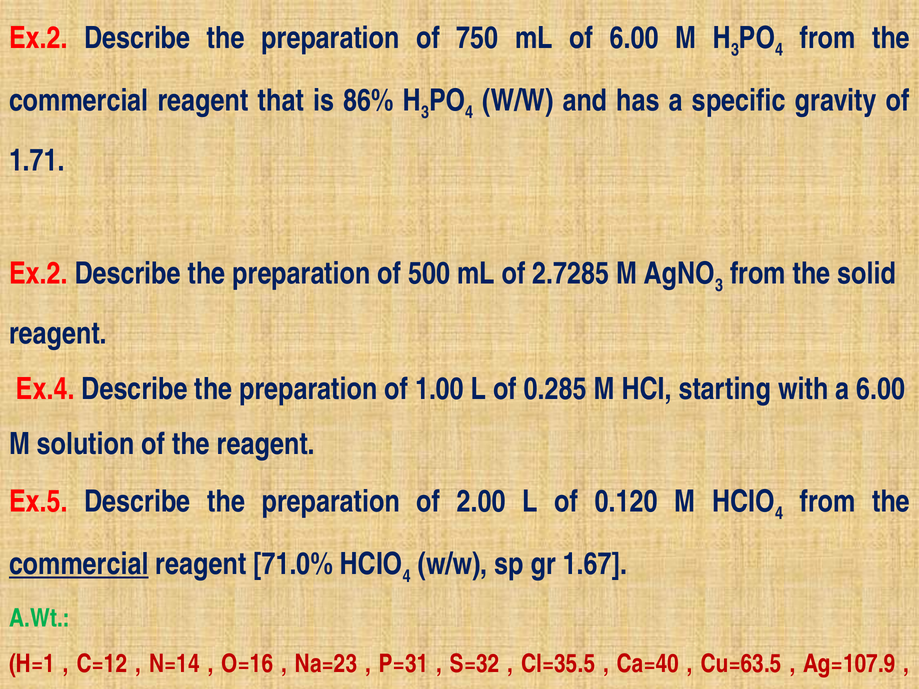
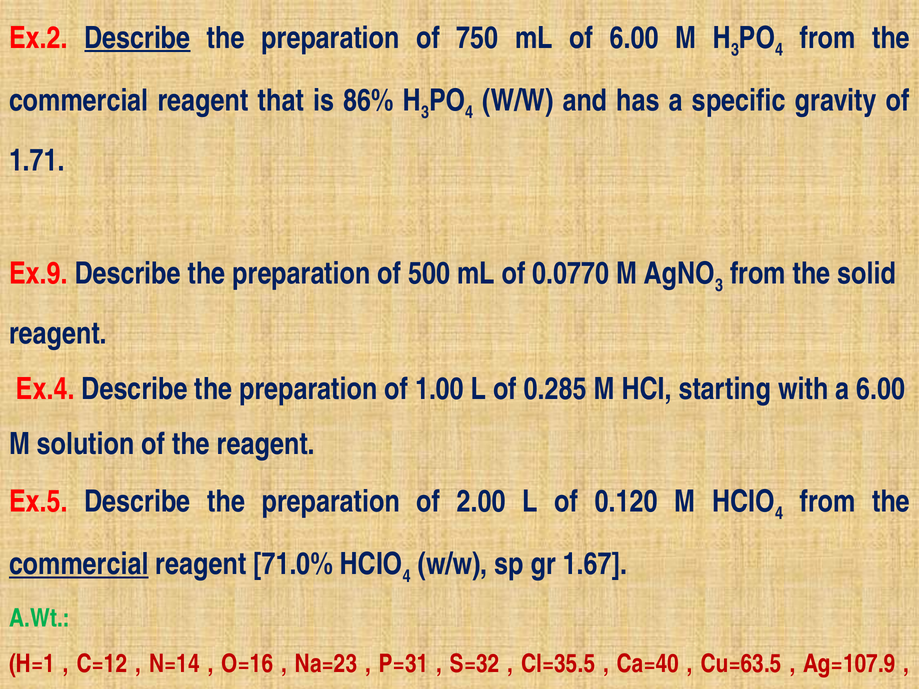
Describe at (137, 38) underline: none -> present
Ex.2 at (38, 274): Ex.2 -> Ex.9
2.7285: 2.7285 -> 0.0770
